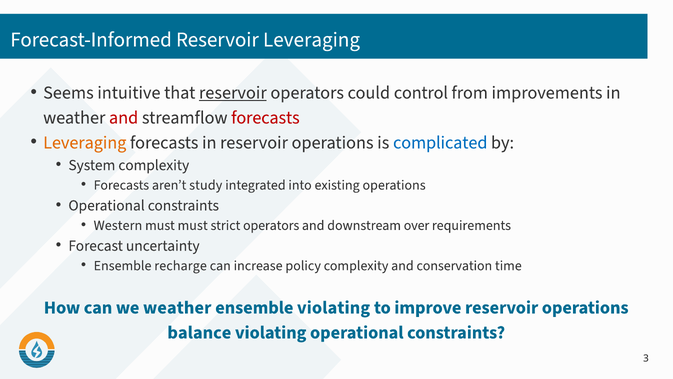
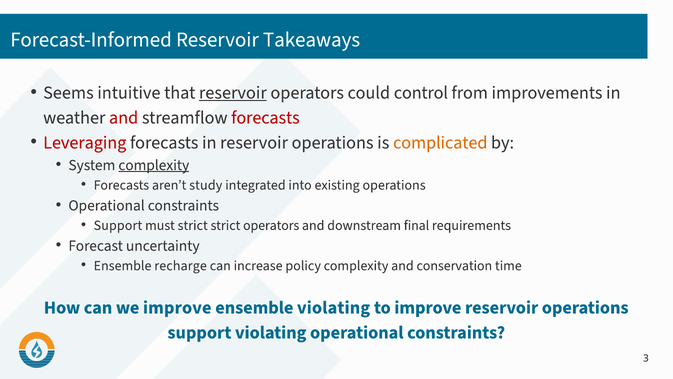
Reservoir Leveraging: Leveraging -> Takeaways
Leveraging at (85, 142) colour: orange -> red
complicated colour: blue -> orange
complexity at (154, 165) underline: none -> present
Western at (118, 225): Western -> Support
must must: must -> strict
over: over -> final
we weather: weather -> improve
balance at (199, 332): balance -> support
